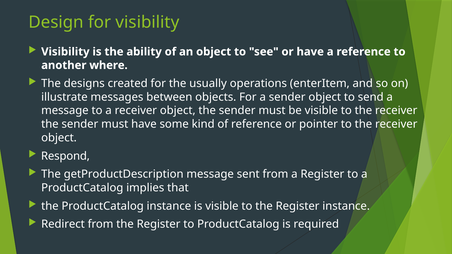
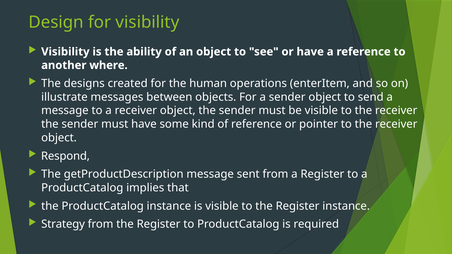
usually: usually -> human
Redirect: Redirect -> Strategy
